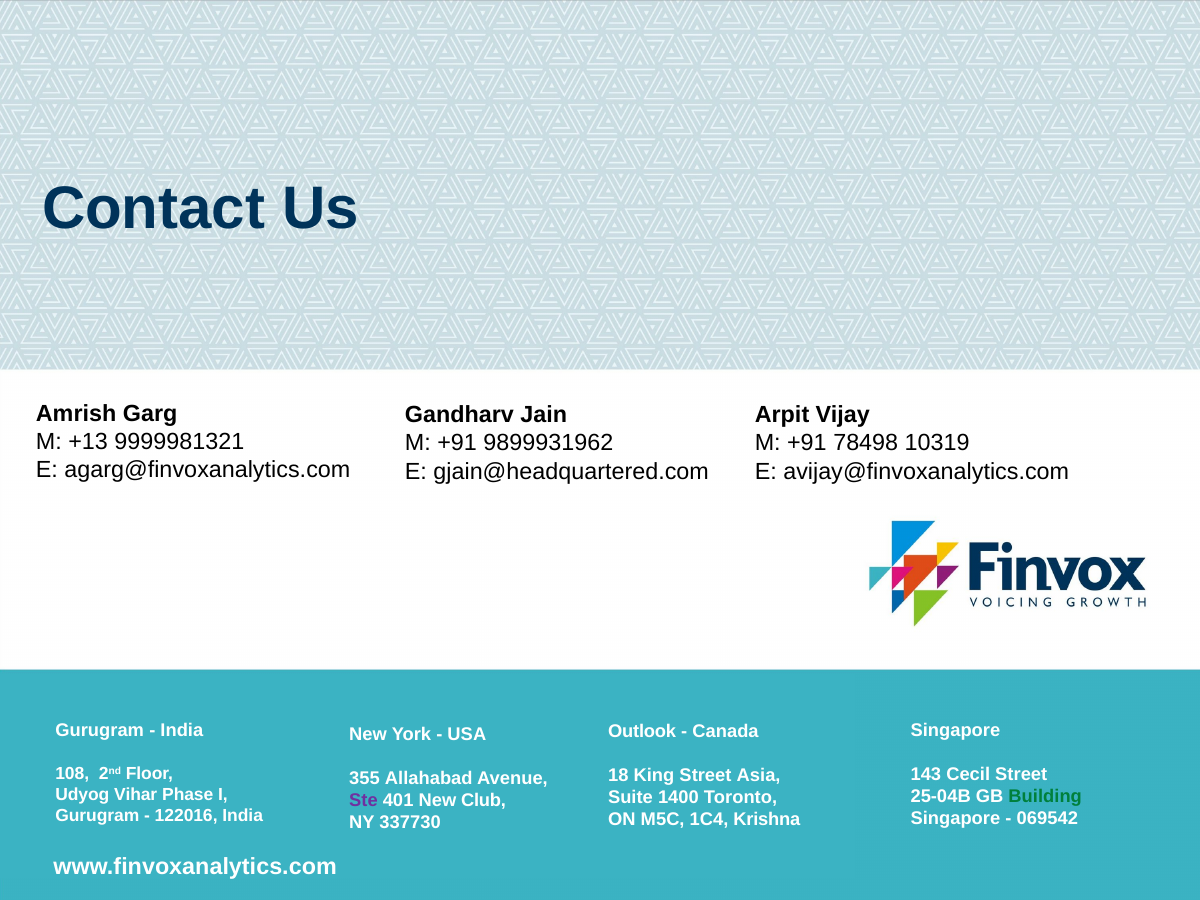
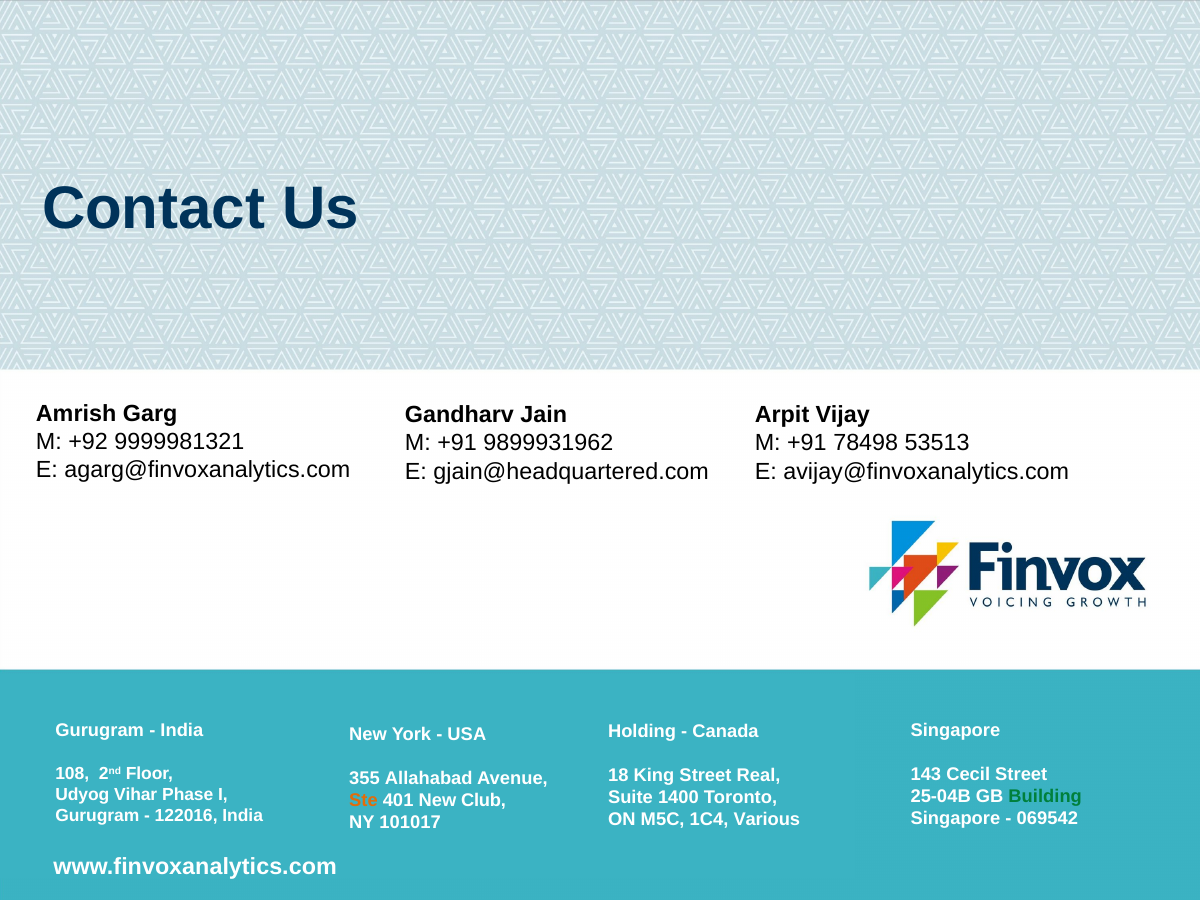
+13: +13 -> +92
10319: 10319 -> 53513
Outlook: Outlook -> Holding
Asia: Asia -> Real
Ste colour: purple -> orange
Krishna: Krishna -> Various
337730: 337730 -> 101017
